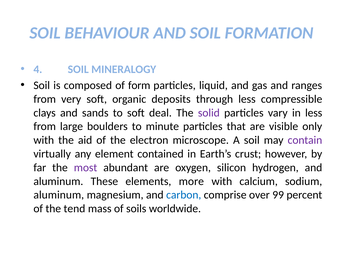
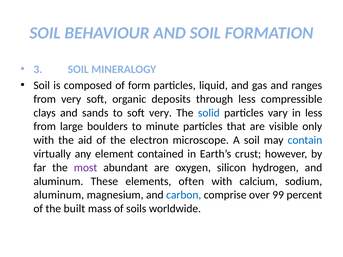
4: 4 -> 3
soft deal: deal -> very
solid colour: purple -> blue
contain colour: purple -> blue
more: more -> often
tend: tend -> built
